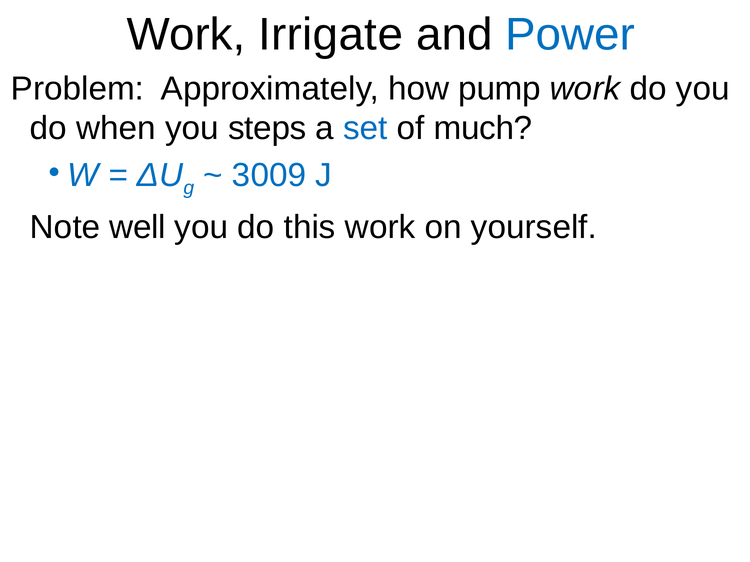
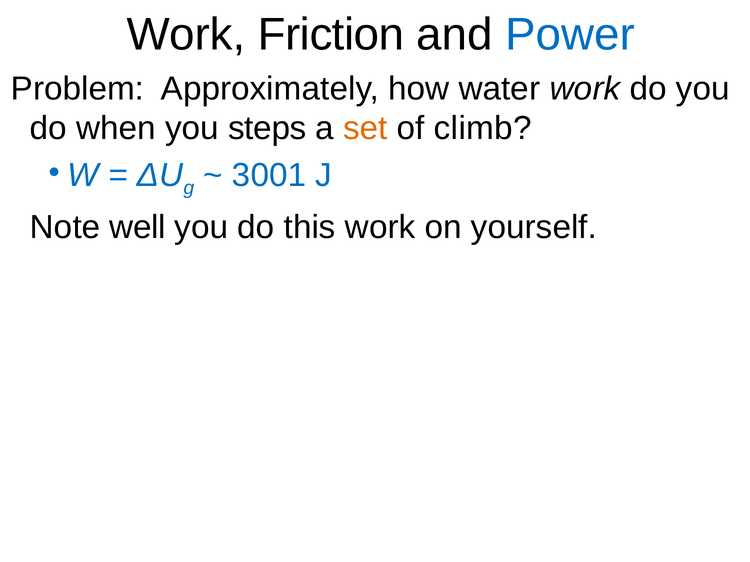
Irrigate: Irrigate -> Friction
pump: pump -> water
set colour: blue -> orange
much: much -> climb
3009: 3009 -> 3001
